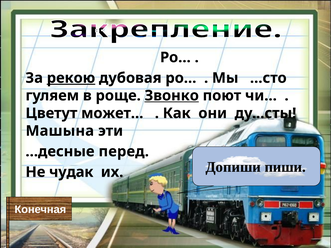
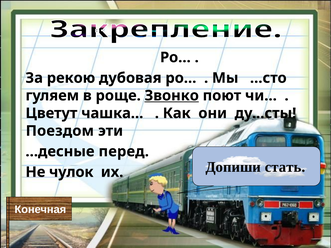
рекою underline: present -> none
может…: может… -> чашка…
Машына: Машына -> Поездом
пиши: пиши -> стать
чудак: чудак -> чулок
